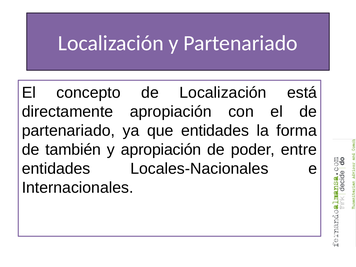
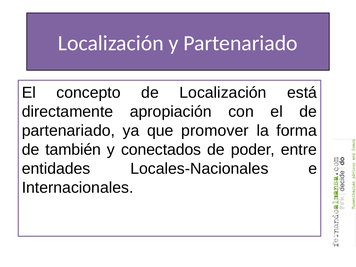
que entidades: entidades -> promover
y apropiación: apropiación -> conectados
